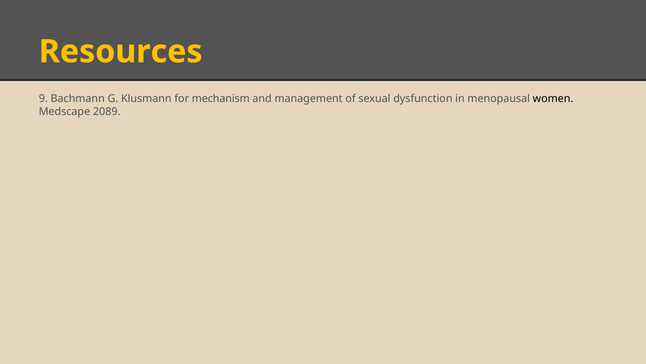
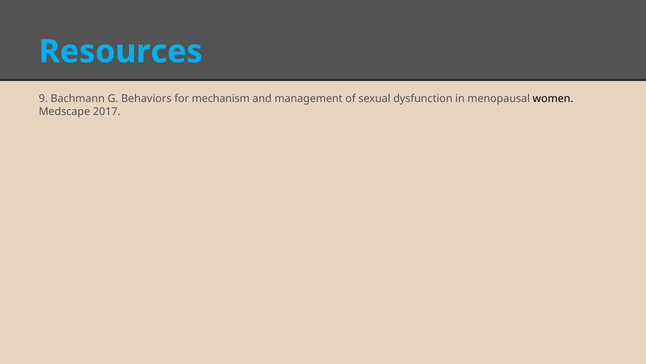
Resources colour: yellow -> light blue
Klusmann: Klusmann -> Behaviors
2089: 2089 -> 2017
